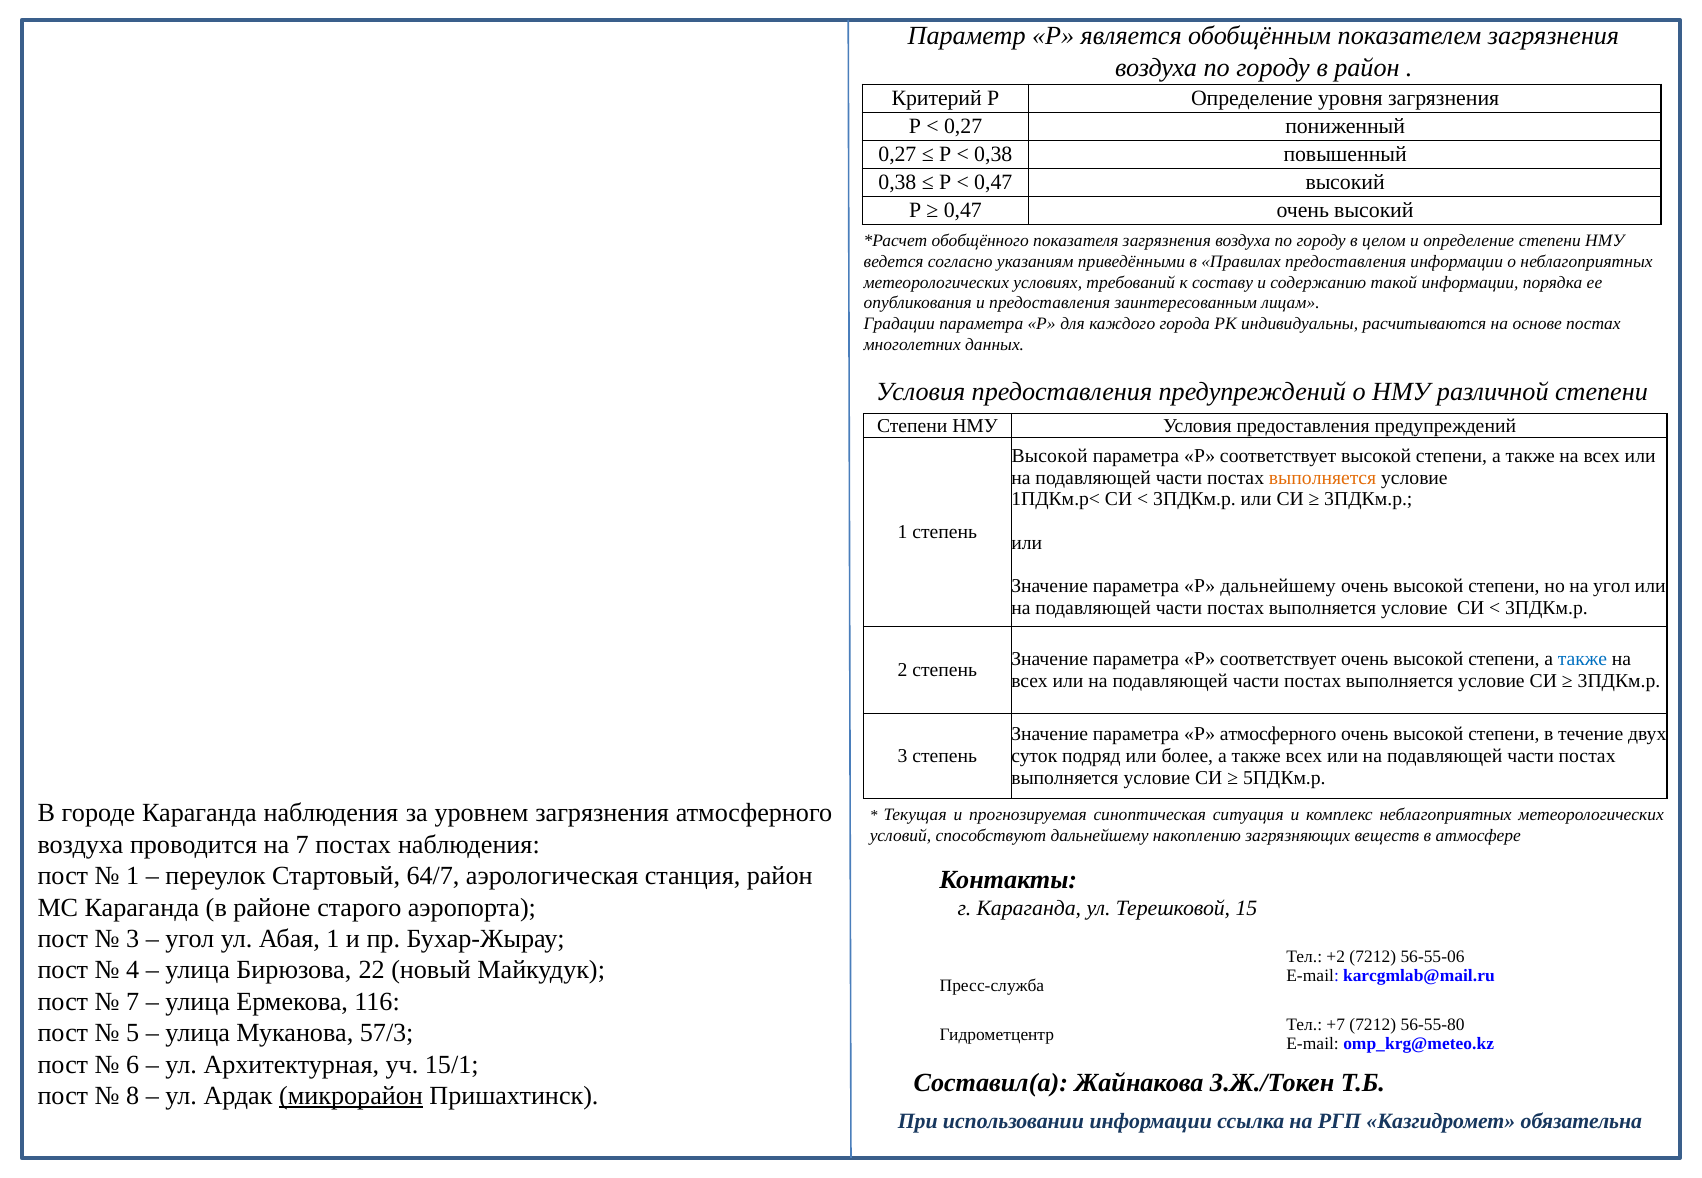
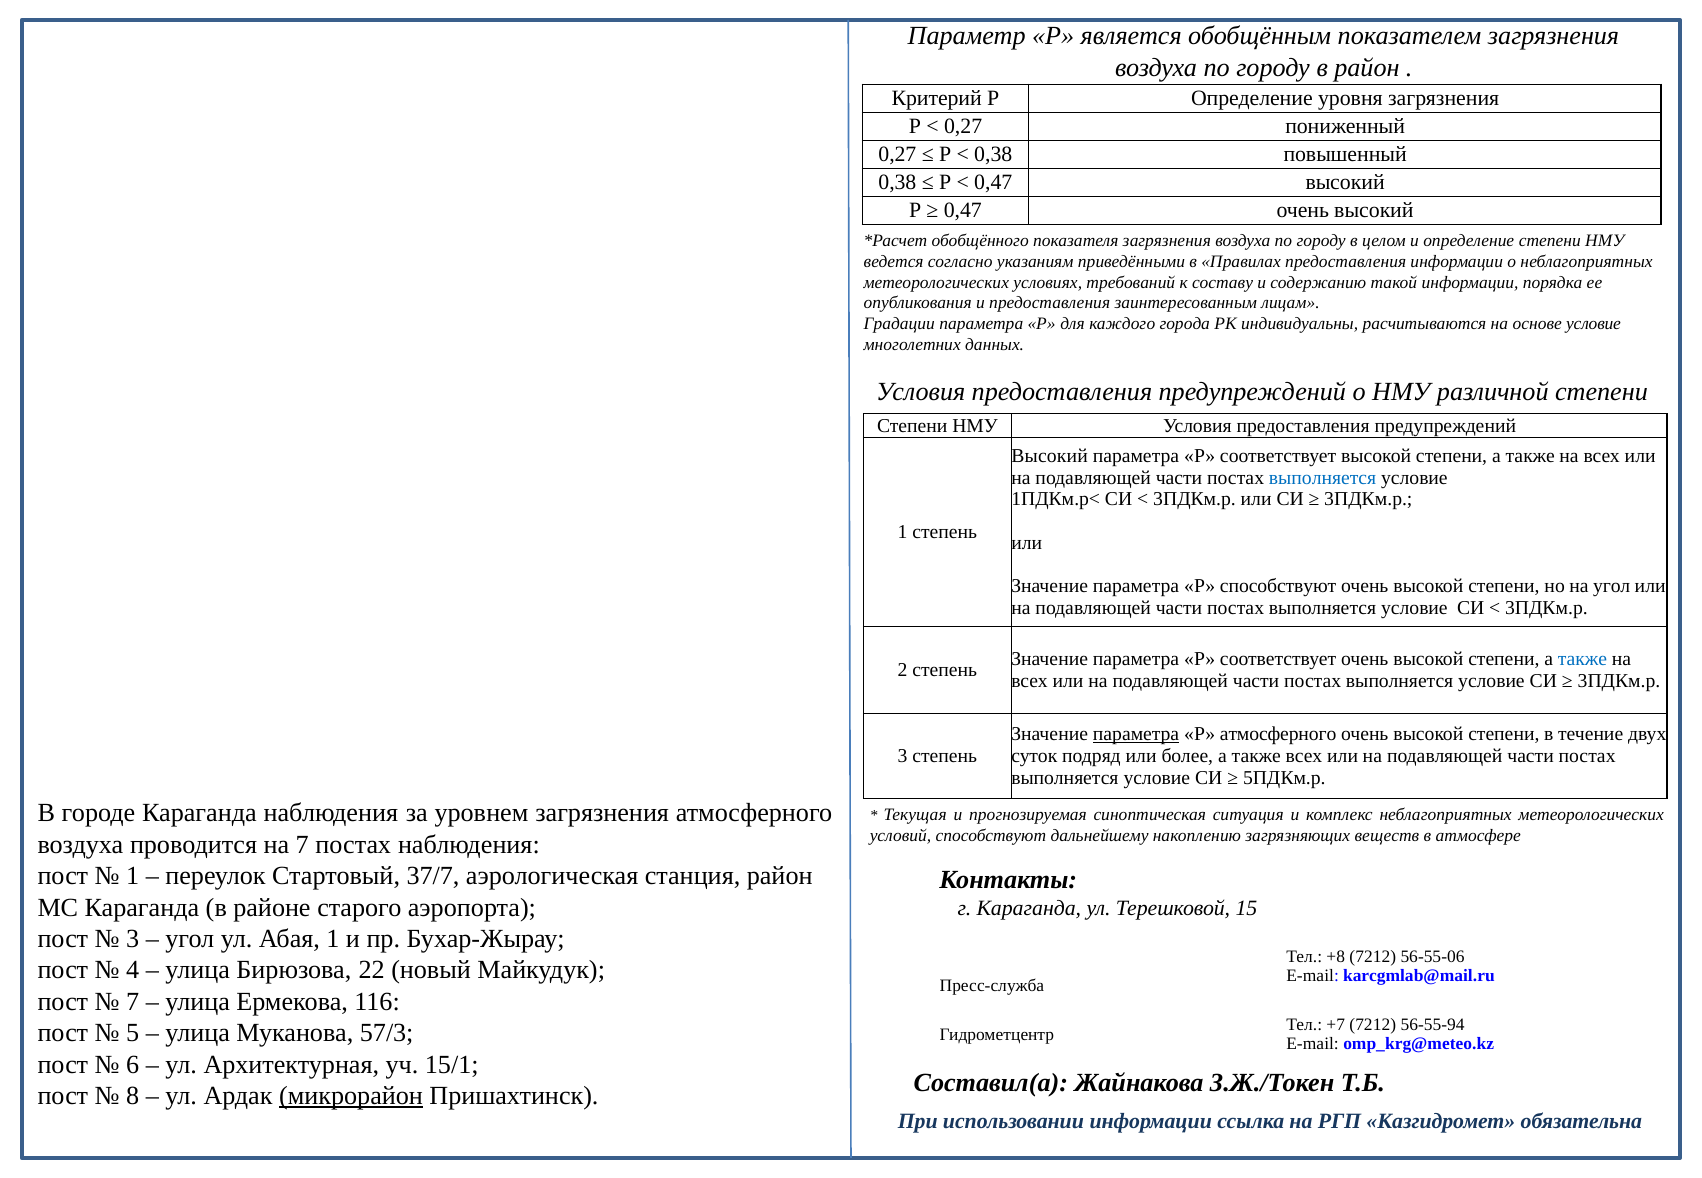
основе постах: постах -> условие
Высокой at (1050, 456): Высокой -> Высокий
выполняется at (1323, 478) colour: orange -> blue
Р дальнейшему: дальнейшему -> способствуют
параметра at (1136, 734) underline: none -> present
64/7: 64/7 -> 37/7
+2: +2 -> +8
56-55-80: 56-55-80 -> 56-55-94
